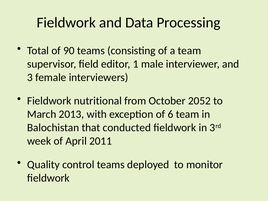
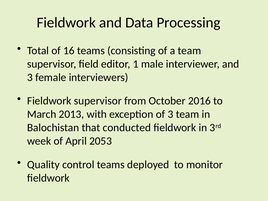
90: 90 -> 16
Fieldwork nutritional: nutritional -> supervisor
2052: 2052 -> 2016
of 6: 6 -> 3
2011: 2011 -> 2053
